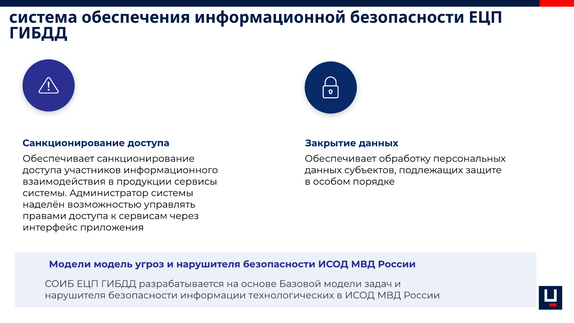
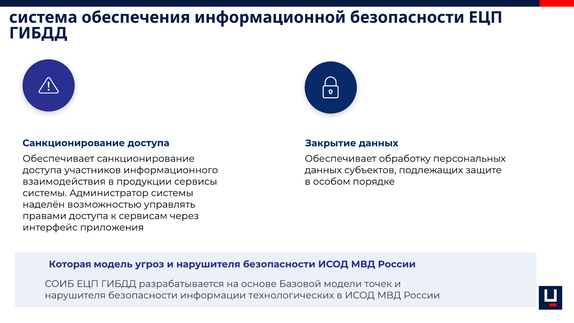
Модели at (70, 264): Модели -> Которая
задач: задач -> точек
